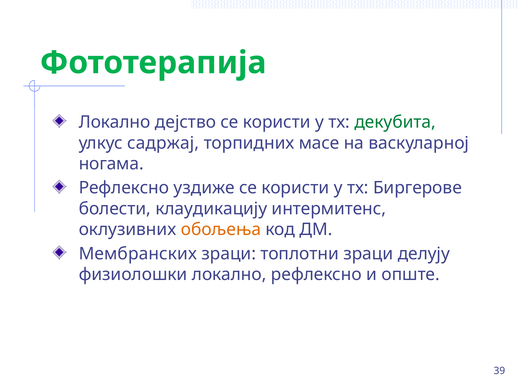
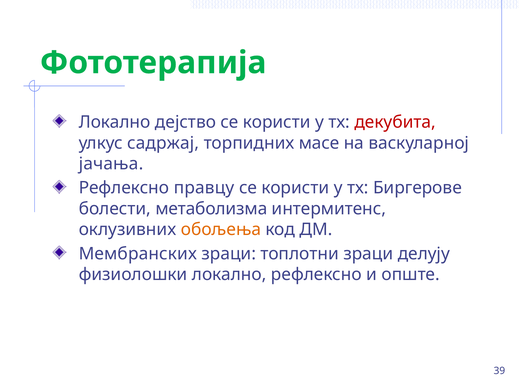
декубита colour: green -> red
ногама: ногама -> јачања
уздиже: уздиже -> правцу
клаудикацију: клаудикацију -> метаболизма
